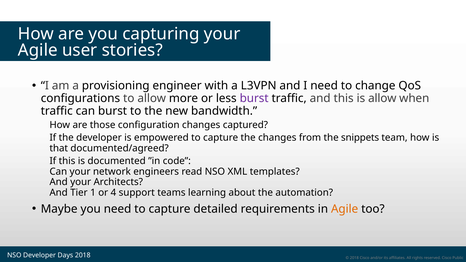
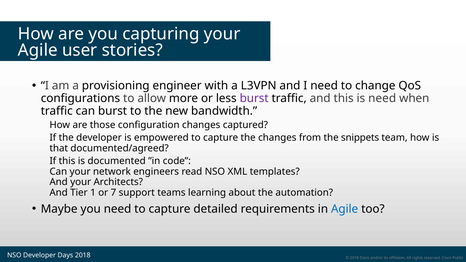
is allow: allow -> need
4: 4 -> 7
Agile at (345, 209) colour: orange -> blue
